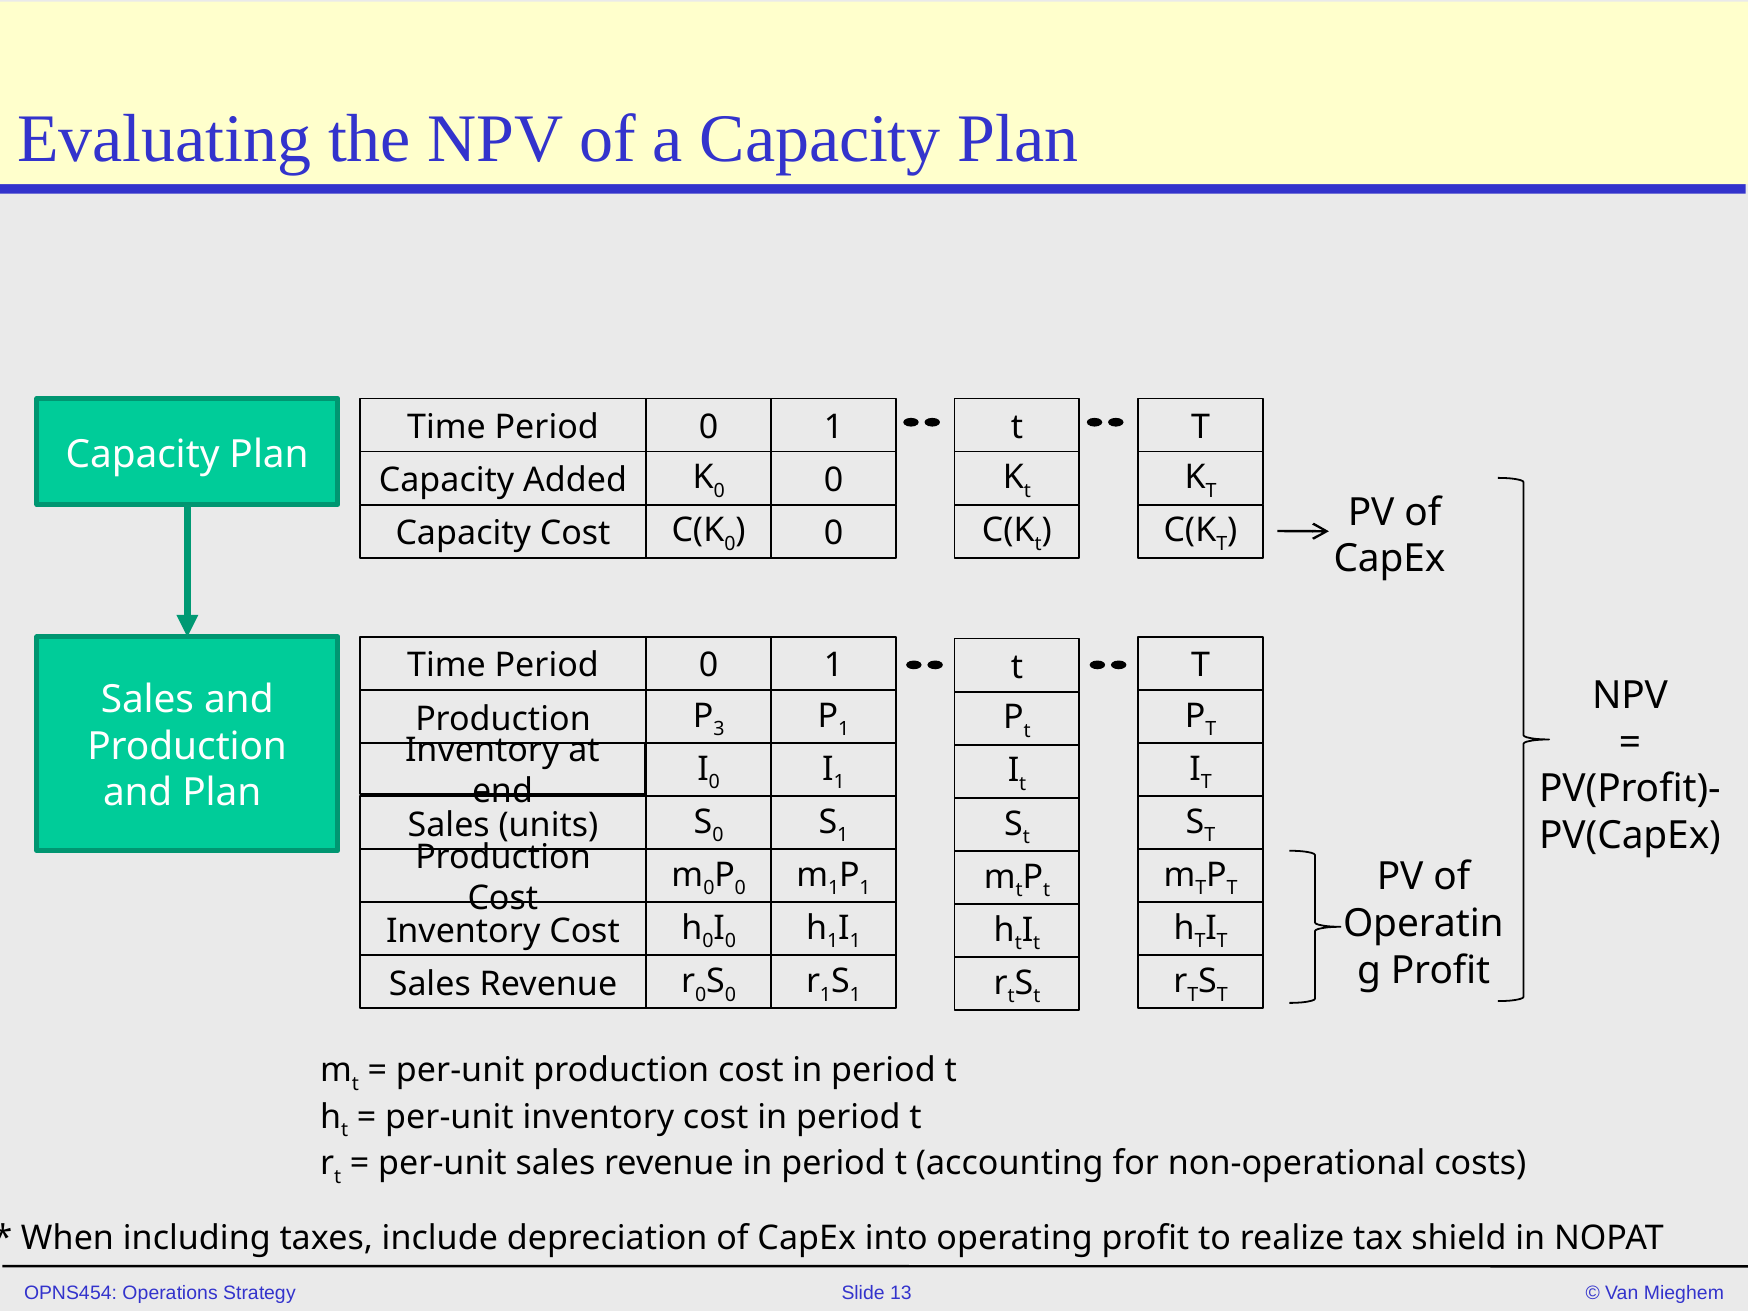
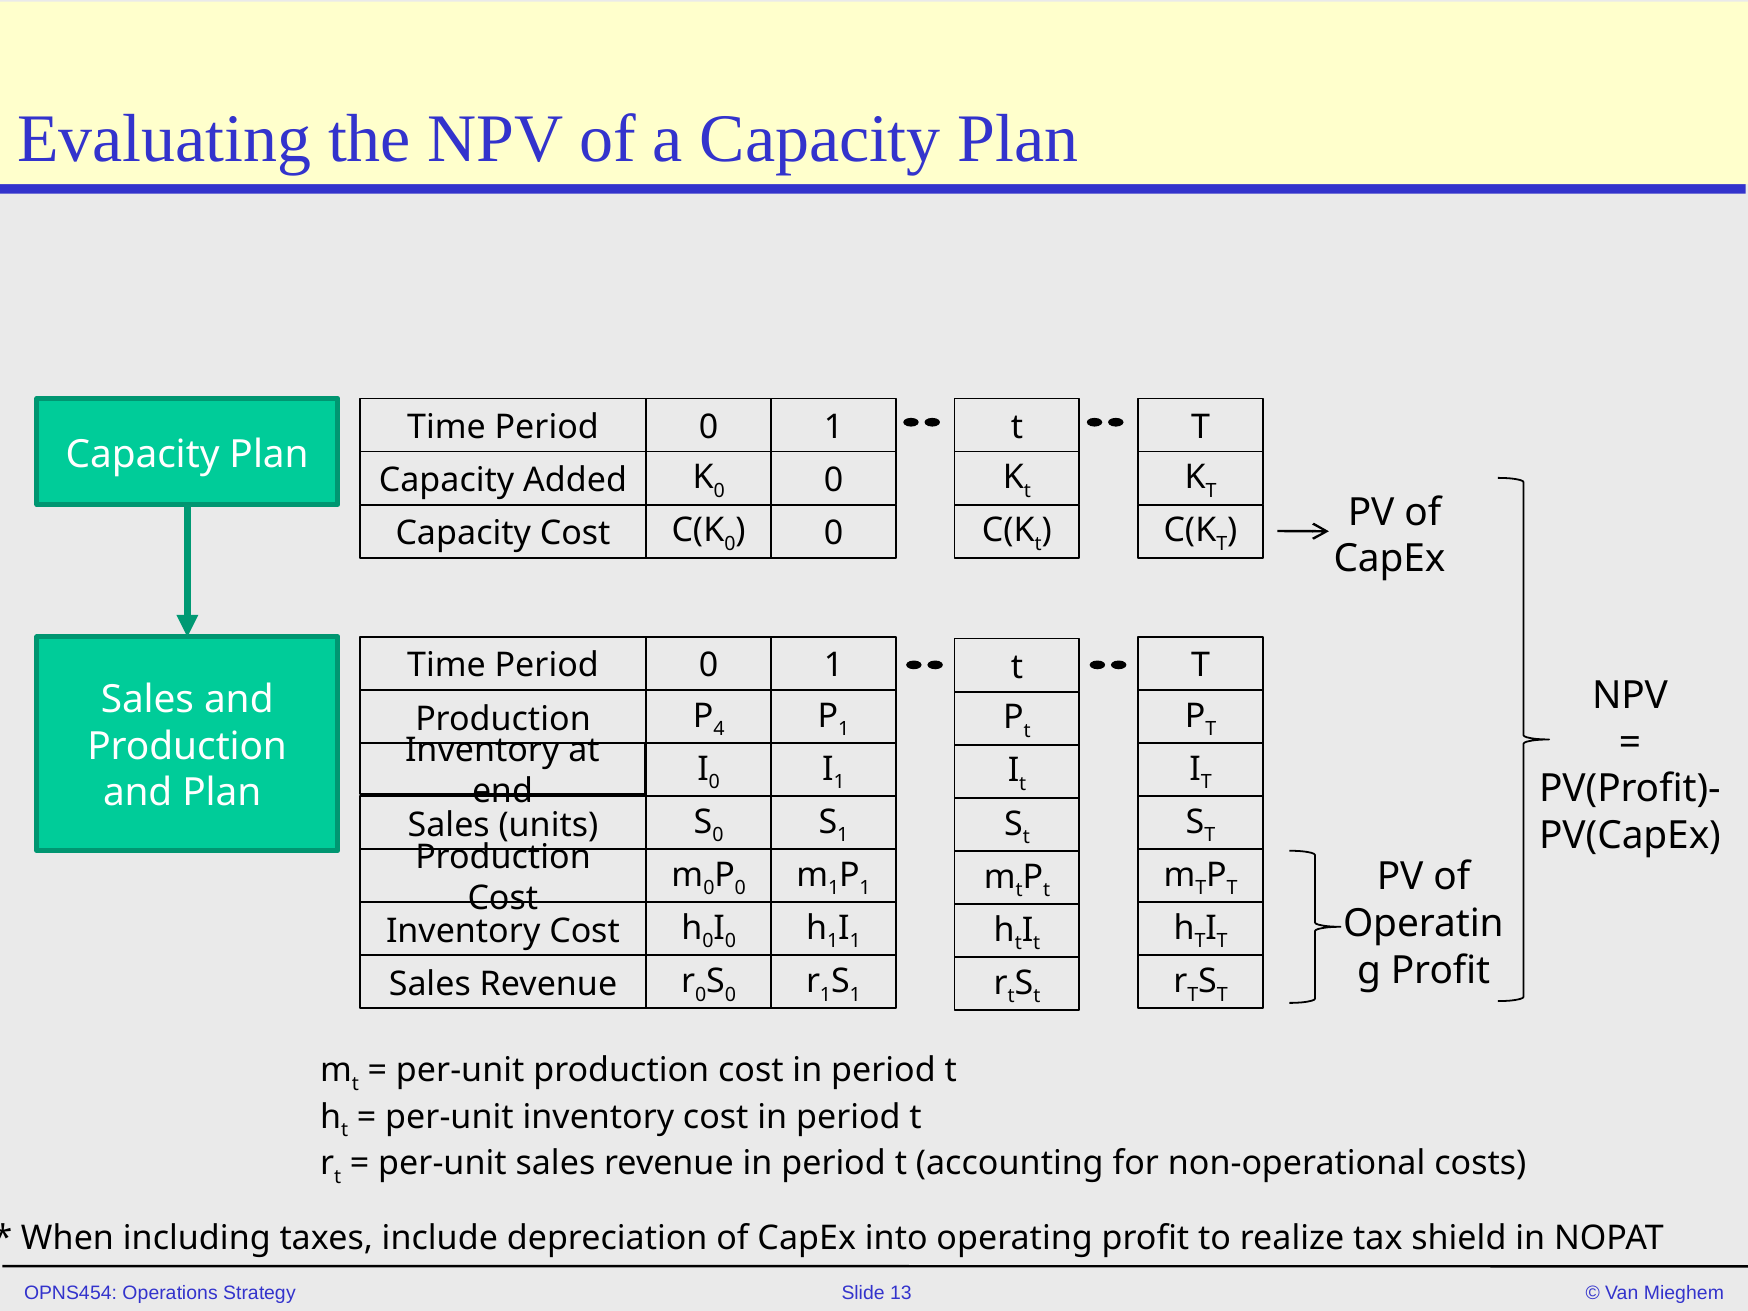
3: 3 -> 4
